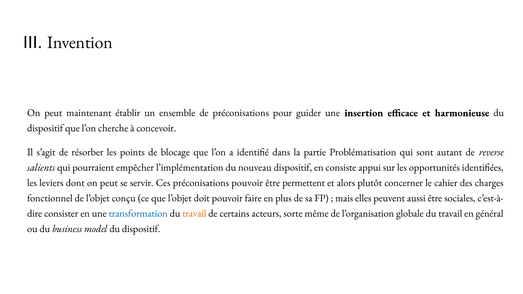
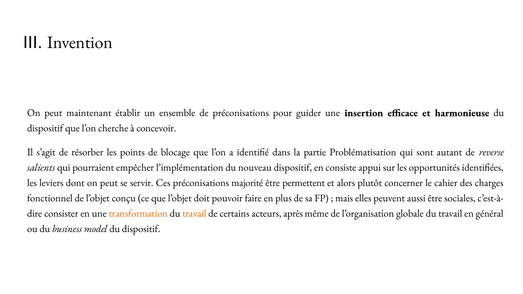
préconisations pouvoir: pouvoir -> majorité
transformation colour: blue -> orange
sorte: sorte -> après
